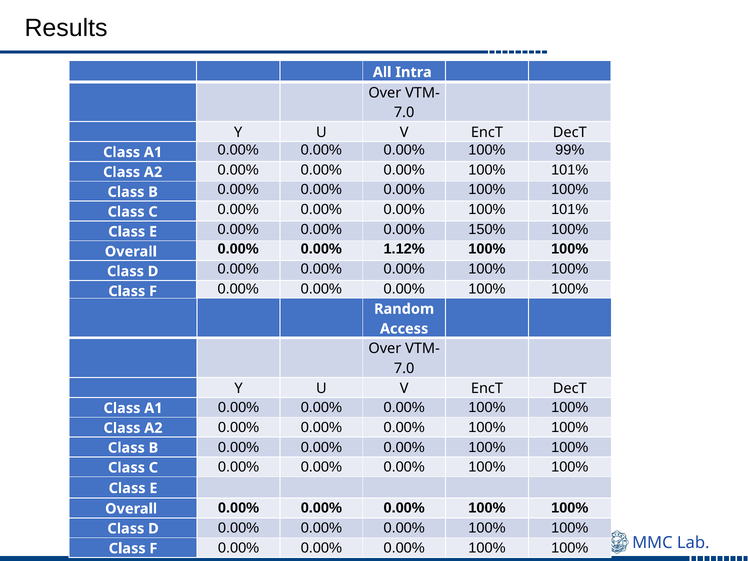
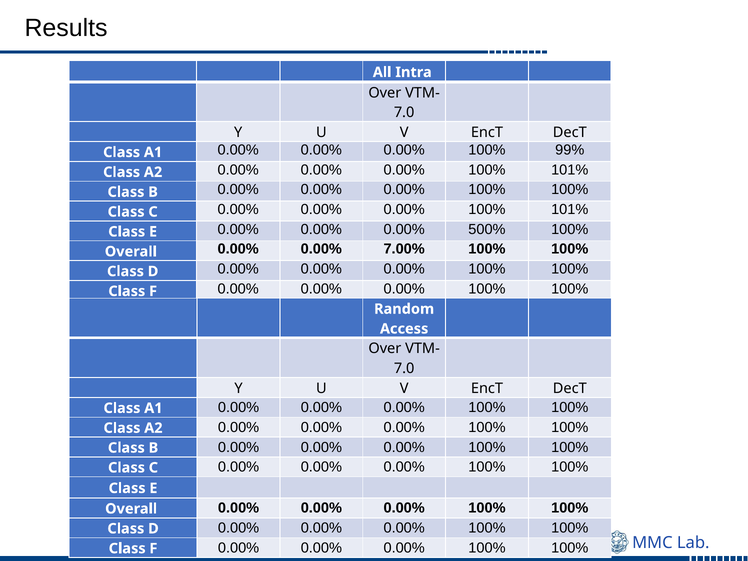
150%: 150% -> 500%
1.12%: 1.12% -> 7.00%
